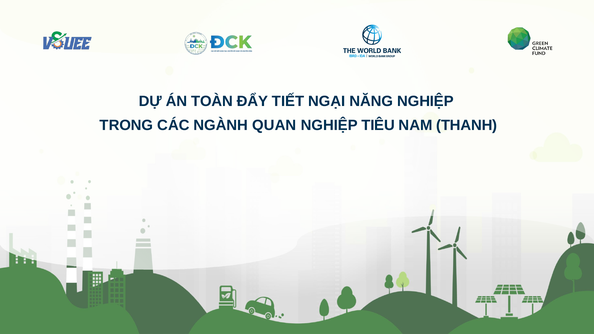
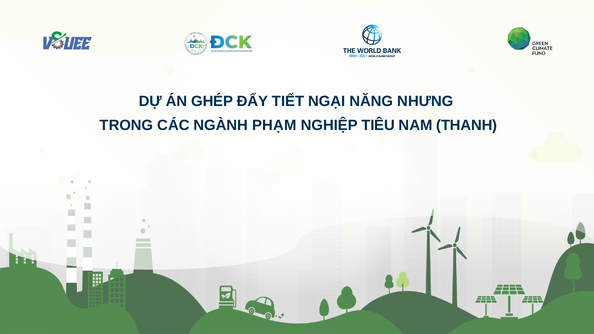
TOÀN: TOÀN -> GHÉP
NĂNG NGHIỆP: NGHIỆP -> NHƯNG
QUAN: QUAN -> PHẠM
